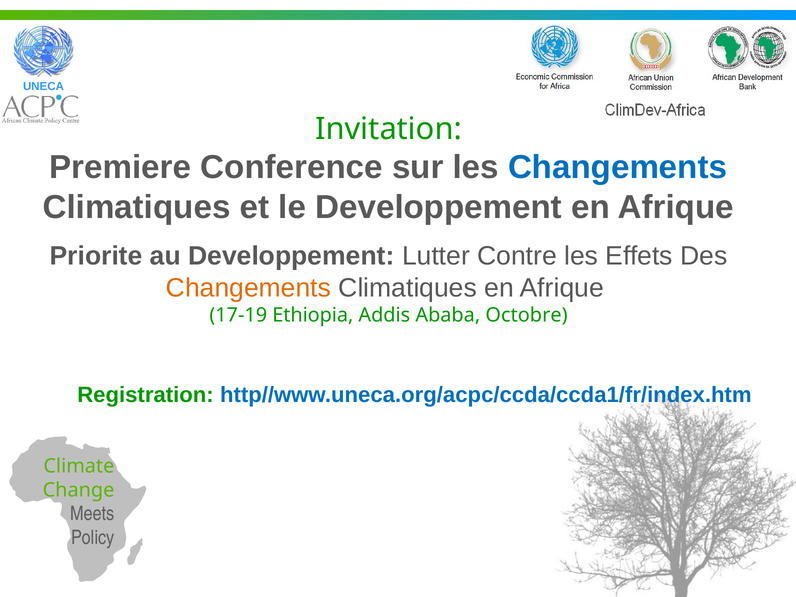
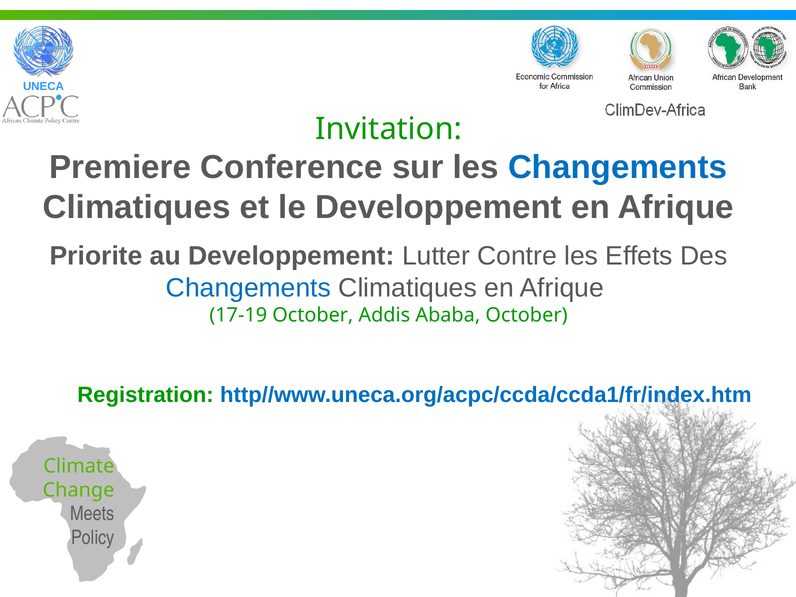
Changements at (249, 288) colour: orange -> blue
17-19 Ethiopia: Ethiopia -> October
Ababa Octobre: Octobre -> October
